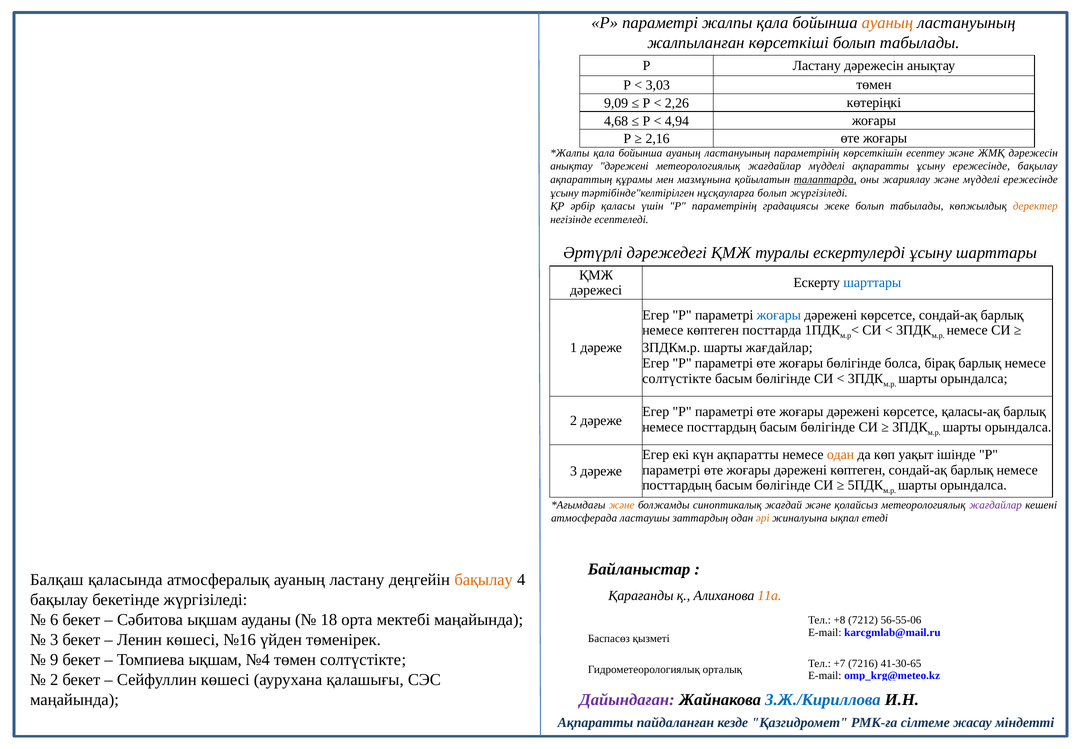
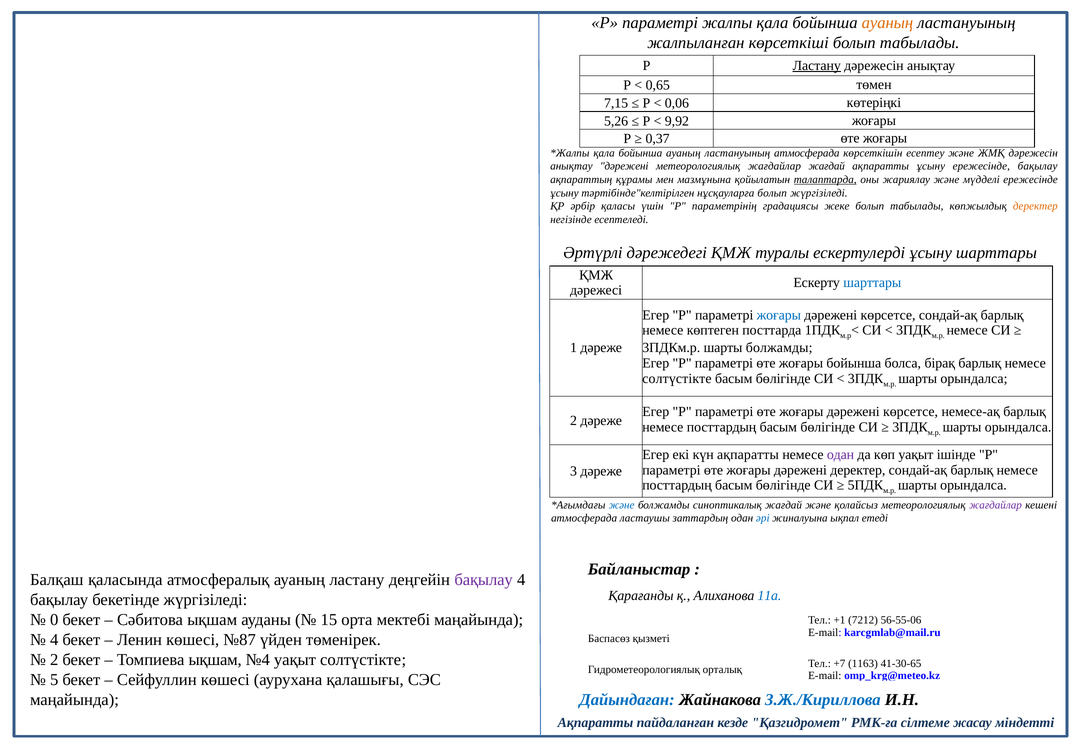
Ластану at (817, 66) underline: none -> present
3,03: 3,03 -> 0,65
9,09: 9,09 -> 7,15
2,26: 2,26 -> 0,06
4,68: 4,68 -> 5,26
4,94: 4,94 -> 9,92
2,16: 2,16 -> 0,37
ластануының параметрінің: параметрінің -> атмосферада
жағдайлар мүдделі: мүдделі -> жағдай
шарты жағдайлар: жағдайлар -> болжамды
жоғары бөлігінде: бөлігінде -> бойынша
қаласы-ақ: қаласы-ақ -> немесе-ақ
одан at (840, 454) colour: orange -> purple
дәрежені көптеген: көптеген -> деректер
және at (622, 505) colour: orange -> blue
әрі colour: orange -> blue
бақылау at (484, 579) colour: orange -> purple
11а colour: orange -> blue
6: 6 -> 0
18: 18 -> 15
+8: +8 -> +1
3 at (54, 639): 3 -> 4
№16: №16 -> №87
9 at (54, 659): 9 -> 2
№4 төмен: төмен -> уақыт
7216: 7216 -> 1163
2 at (54, 679): 2 -> 5
Дайындаған colour: purple -> blue
